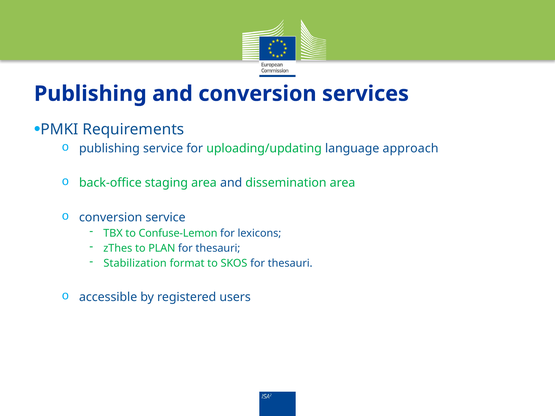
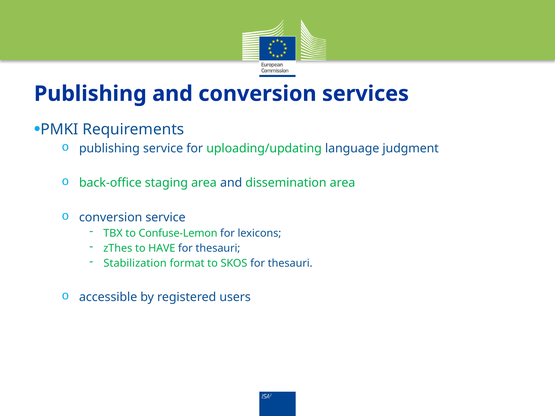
approach: approach -> judgment
PLAN: PLAN -> HAVE
